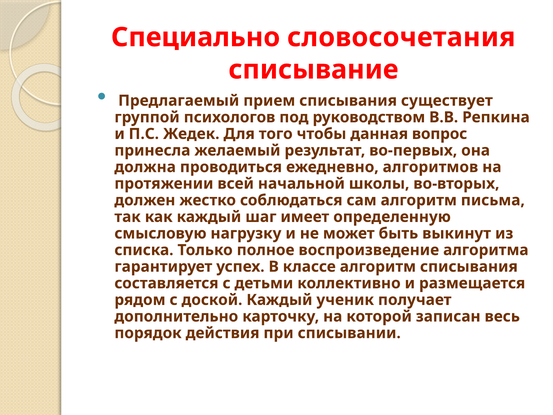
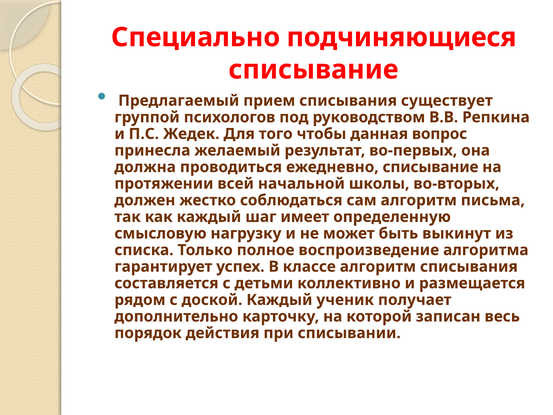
словосочетания: словосочетания -> подчиняющиеся
ежедневно алгоритмов: алгоритмов -> списывание
